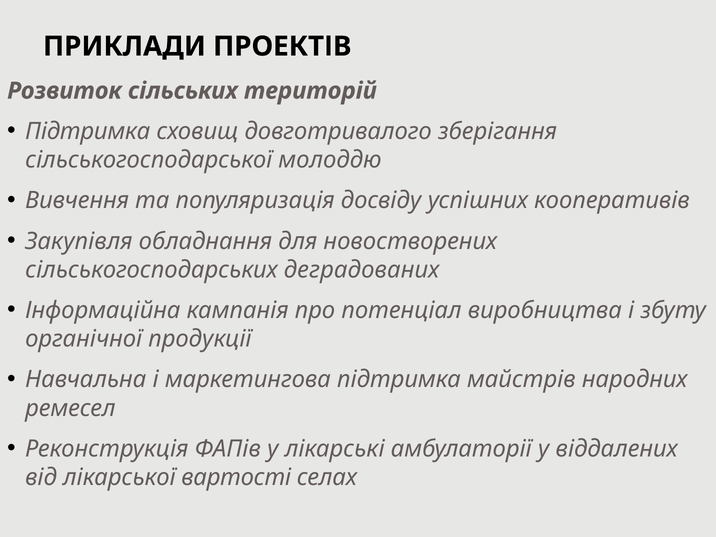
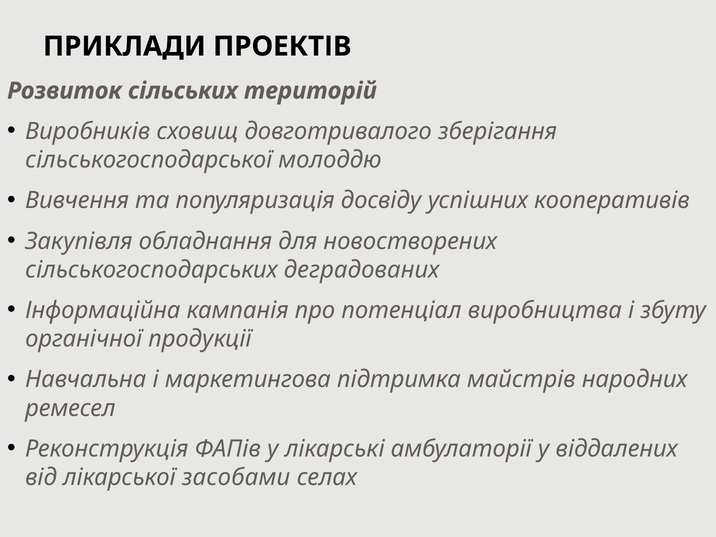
Підтримка at (88, 131): Підтримка -> Виробників
вартості: вартості -> засобами
